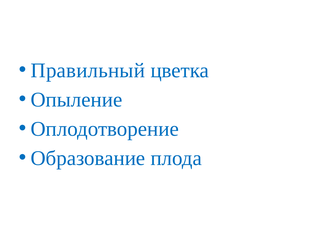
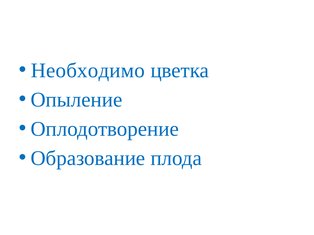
Правильный: Правильный -> Необходимо
